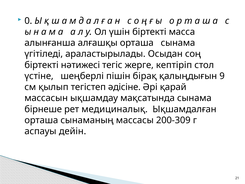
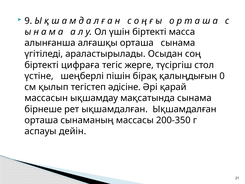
0: 0 -> 9
нәтижесі: нәтижесі -> цифраға
кептіріп: кептіріп -> түсіргіш
9: 9 -> 0
рет медициналық: медициналық -> ықшамдалған
200-309: 200-309 -> 200-350
